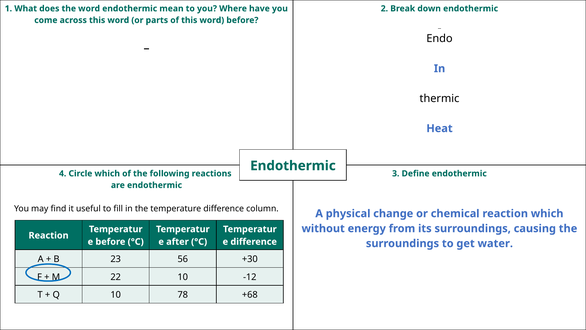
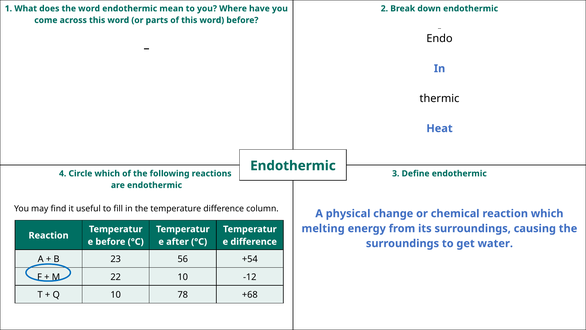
without: without -> melting
+30: +30 -> +54
